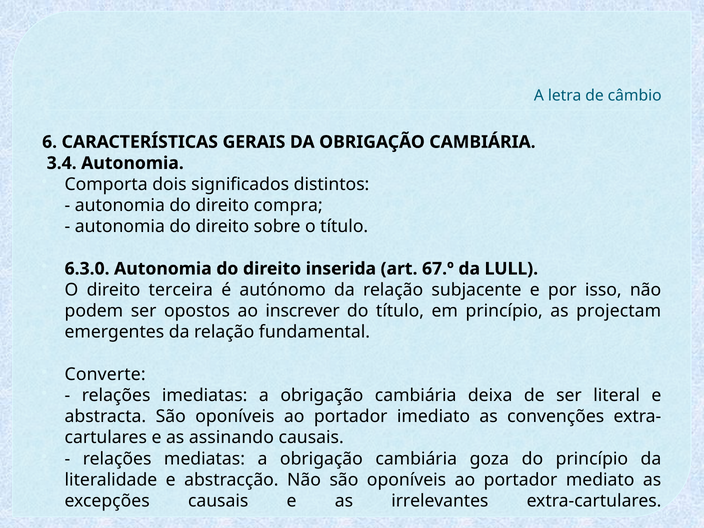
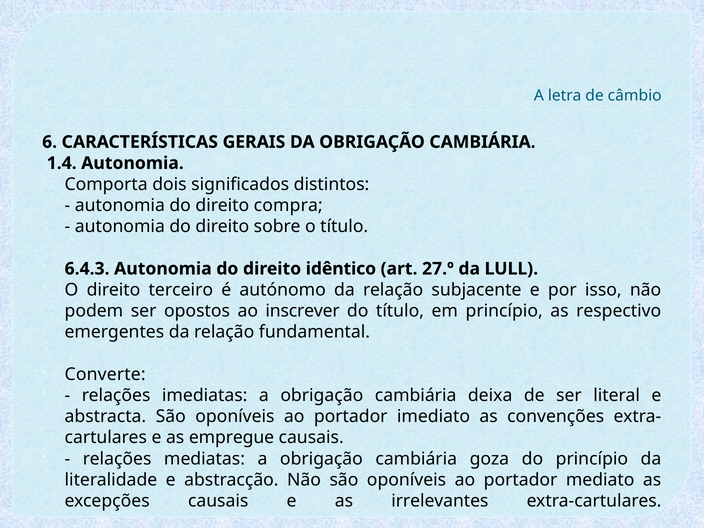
3.4: 3.4 -> 1.4
6.3.0: 6.3.0 -> 6.4.3
inserida: inserida -> idêntico
67.º: 67.º -> 27.º
terceira: terceira -> terceiro
projectam: projectam -> respectivo
assinando: assinando -> empregue
